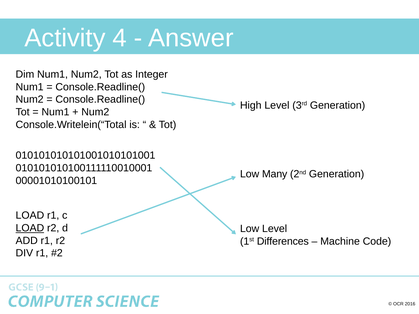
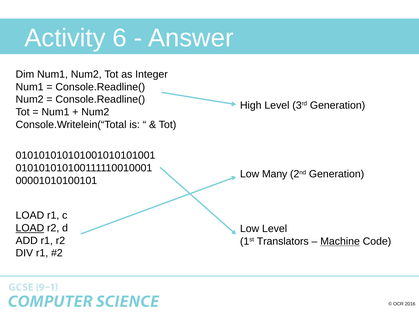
4: 4 -> 6
Differences: Differences -> Translators
Machine underline: none -> present
